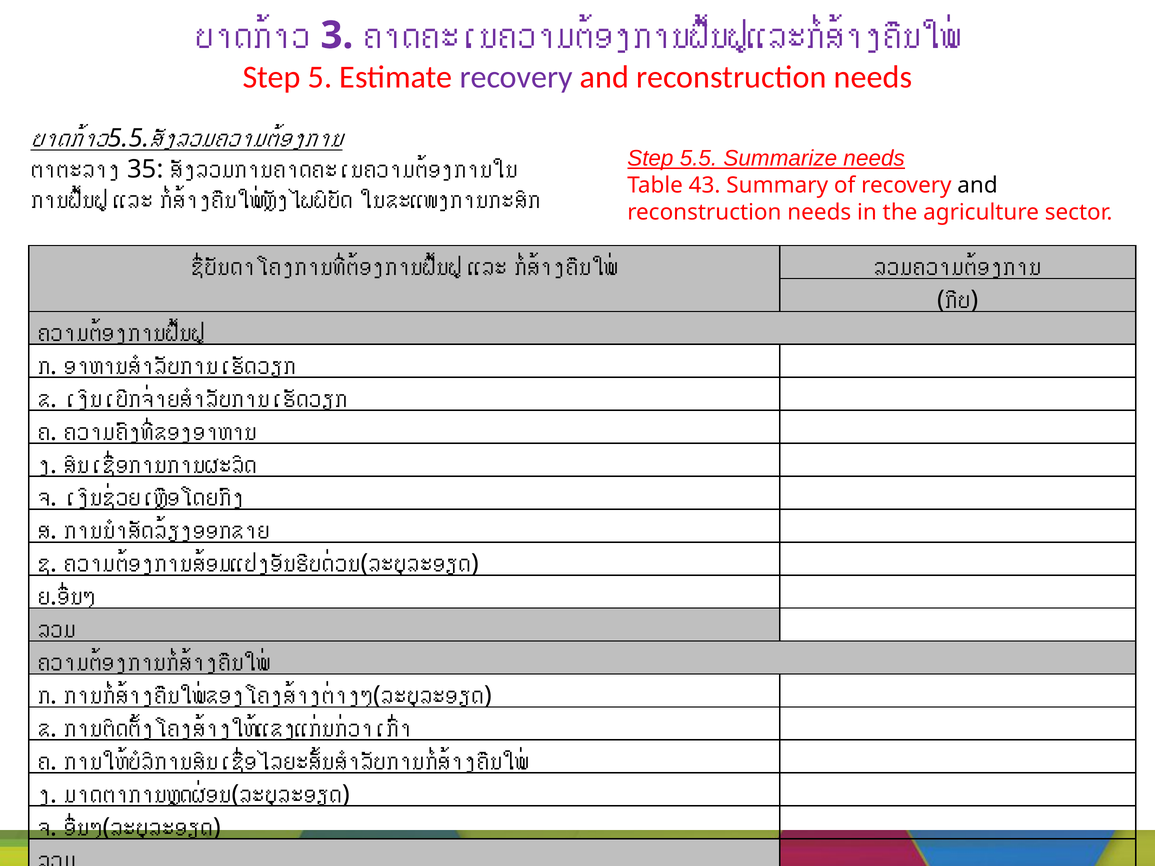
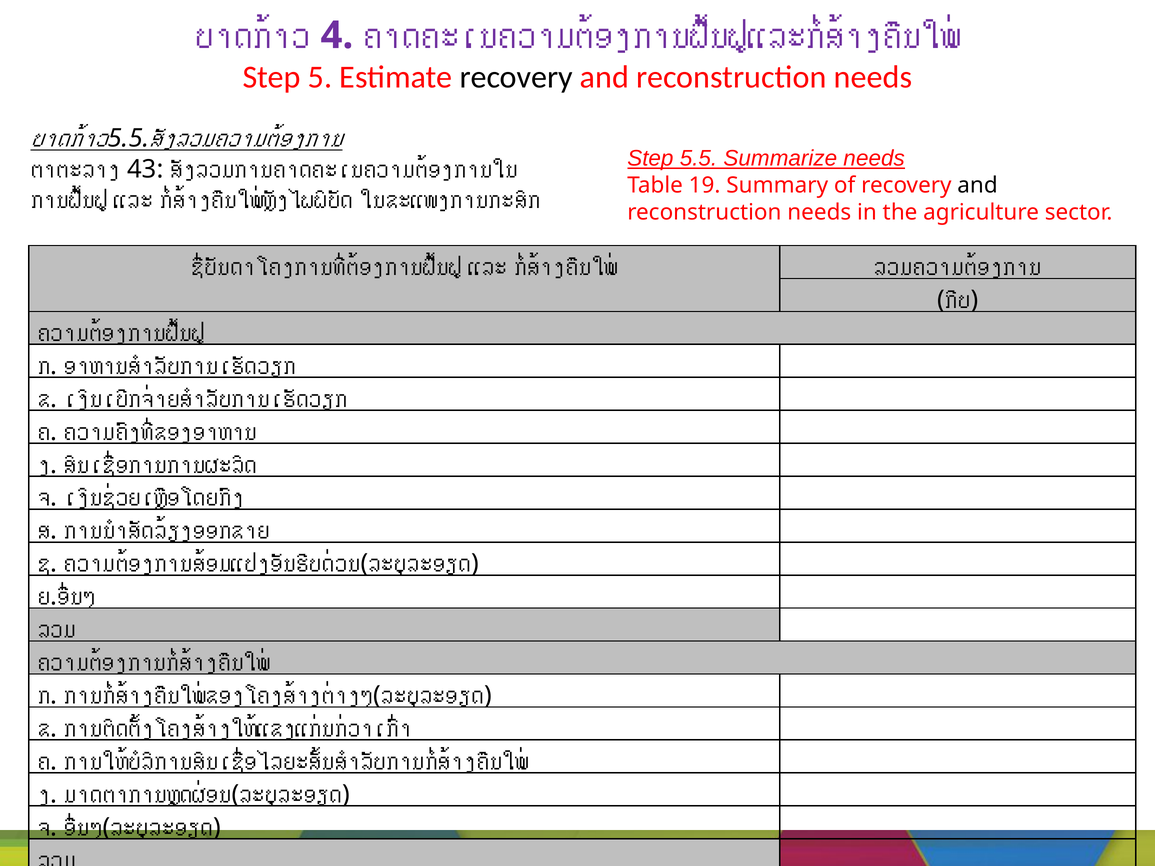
3: 3 -> 4
recovery at (516, 77) colour: purple -> black
35: 35 -> 43
43: 43 -> 19
